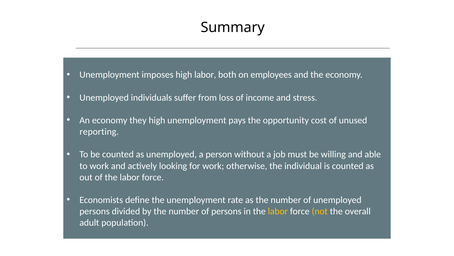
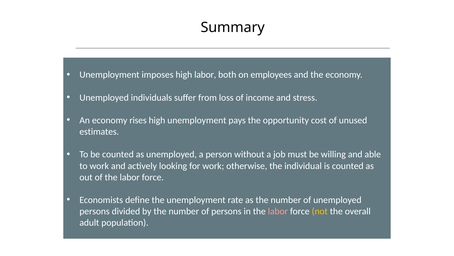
they: they -> rises
reporting: reporting -> estimates
labor at (278, 211) colour: yellow -> pink
